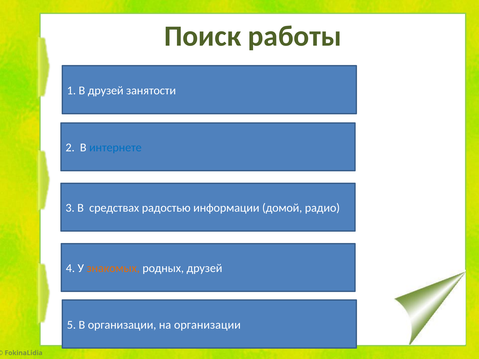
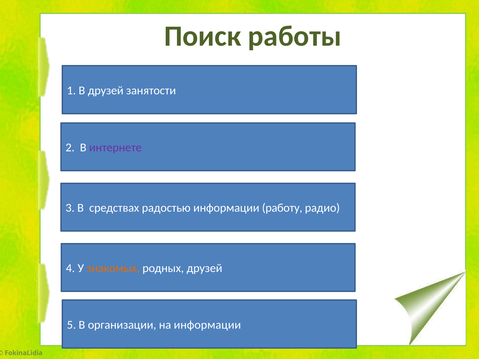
интернете colour: blue -> purple
домой: домой -> работу
на организации: организации -> информации
